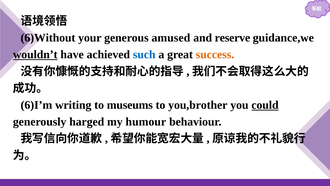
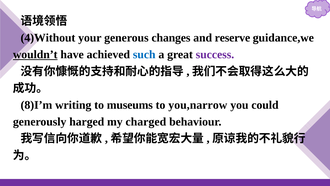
6)Without: 6)Without -> 4)Without
amused: amused -> changes
success colour: orange -> purple
6)I’m: 6)I’m -> 8)I’m
you,brother: you,brother -> you,narrow
could underline: present -> none
humour: humour -> charged
